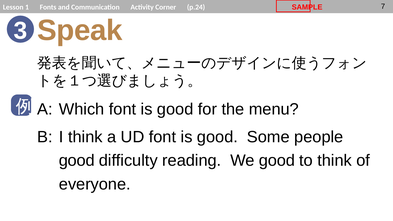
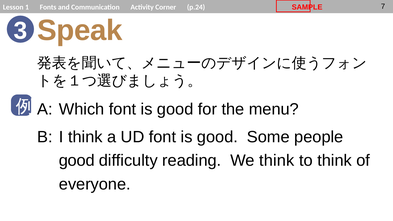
We good: good -> think
